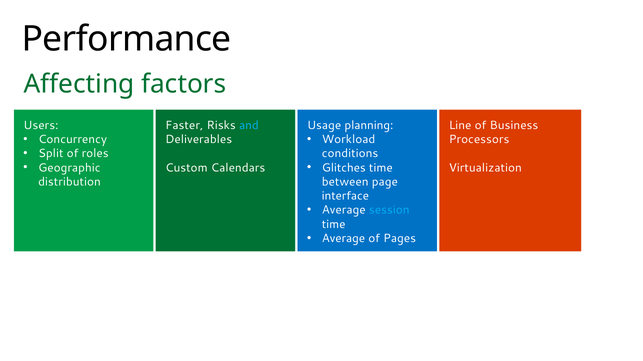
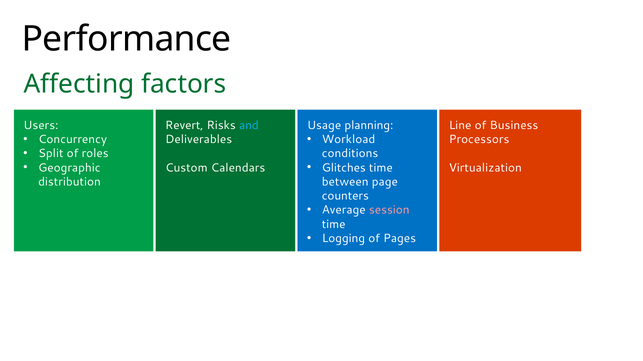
Faster: Faster -> Revert
interface: interface -> counters
session colour: light blue -> pink
Average at (343, 239): Average -> Logging
